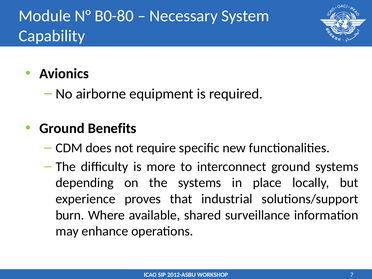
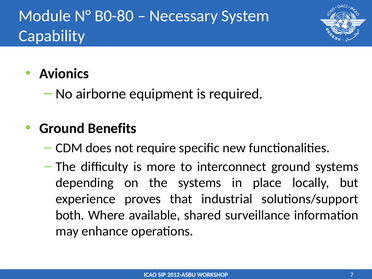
burn: burn -> both
